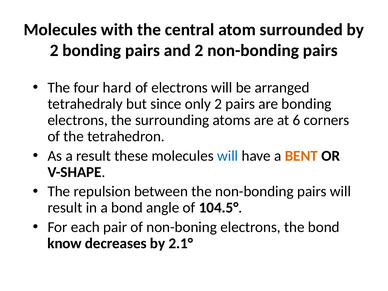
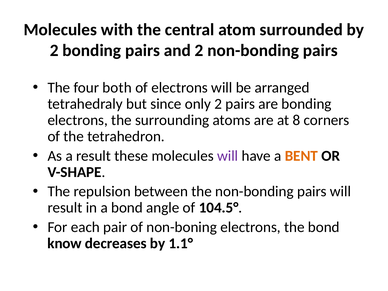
hard: hard -> both
6: 6 -> 8
will at (228, 156) colour: blue -> purple
2.1°: 2.1° -> 1.1°
